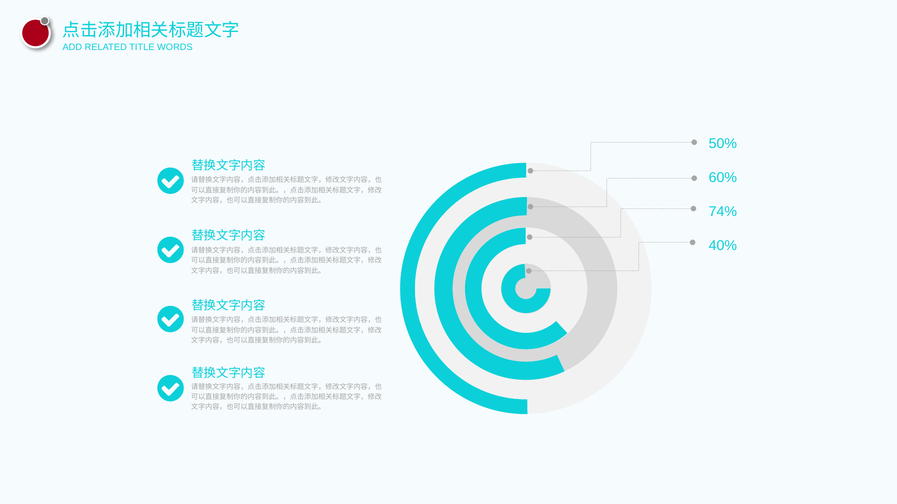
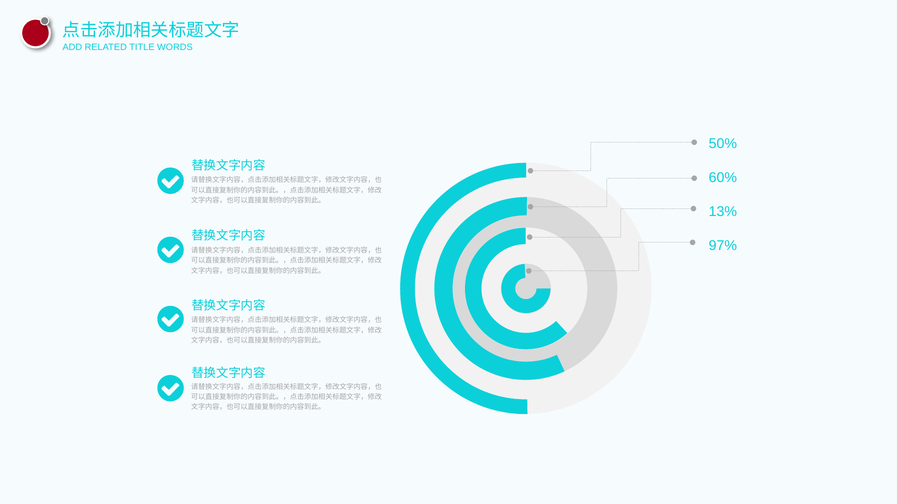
74%: 74% -> 13%
40%: 40% -> 97%
